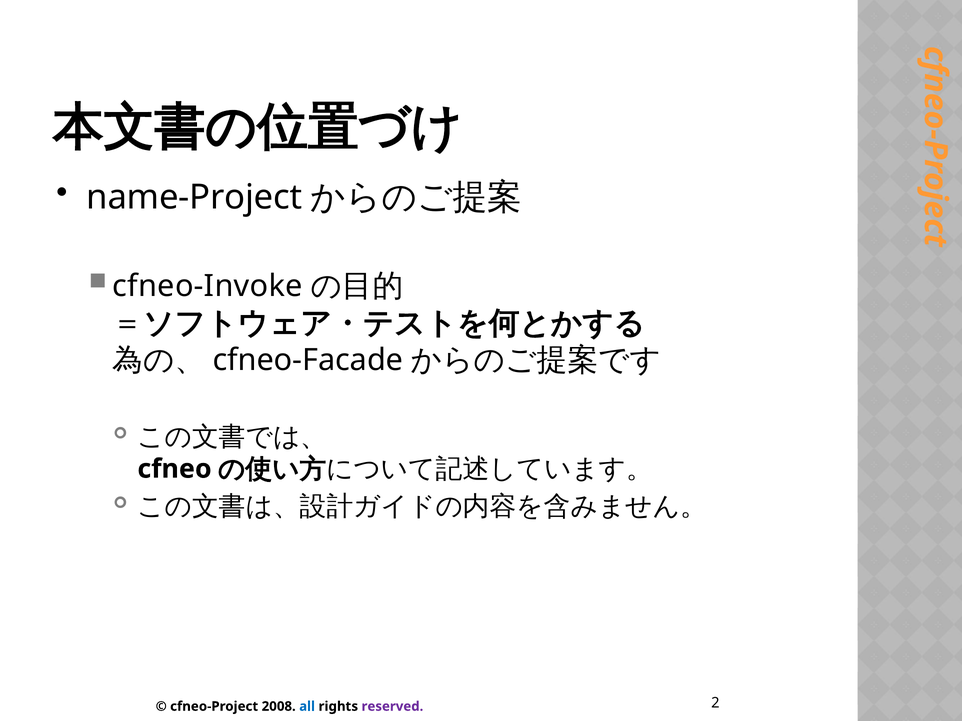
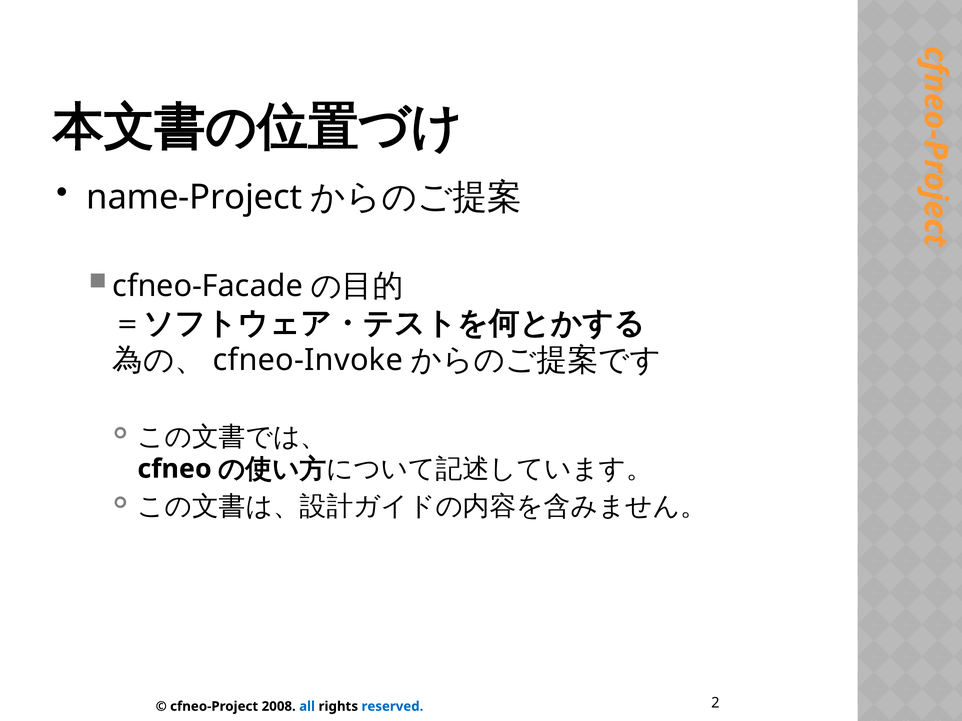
cfneo-Invoke: cfneo-Invoke -> cfneo-Facade
cfneo-Facade: cfneo-Facade -> cfneo-Invoke
reserved colour: purple -> blue
